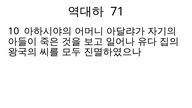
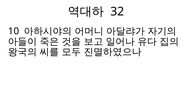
71: 71 -> 32
